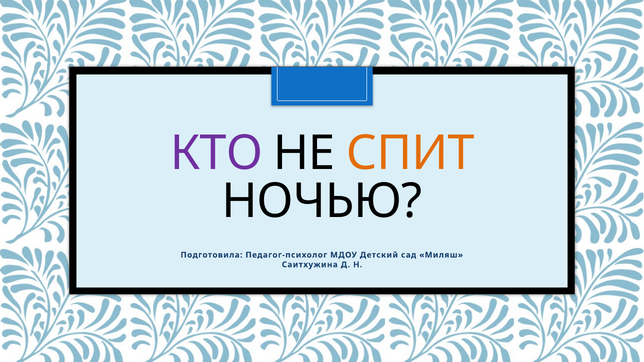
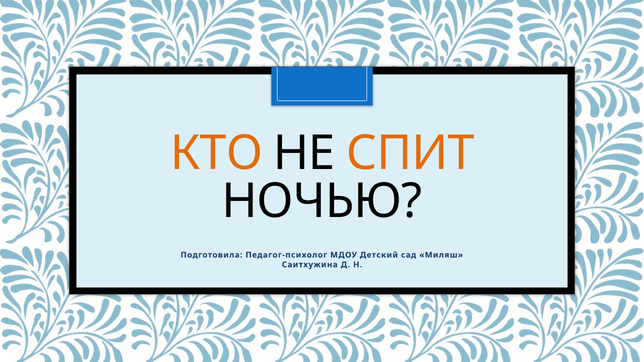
КТО colour: purple -> orange
